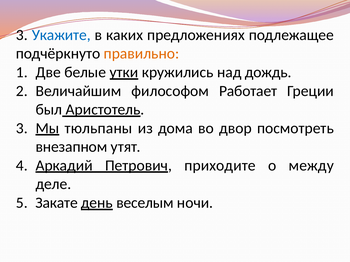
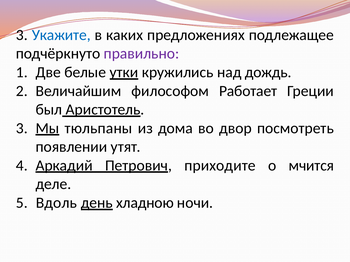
правильно colour: orange -> purple
внезапном: внезапном -> появлении
между: между -> мчится
Закате: Закате -> Вдоль
веселым: веселым -> хладною
